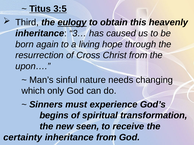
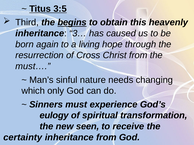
eulogy: eulogy -> begins
upon…: upon… -> must…
begins: begins -> eulogy
